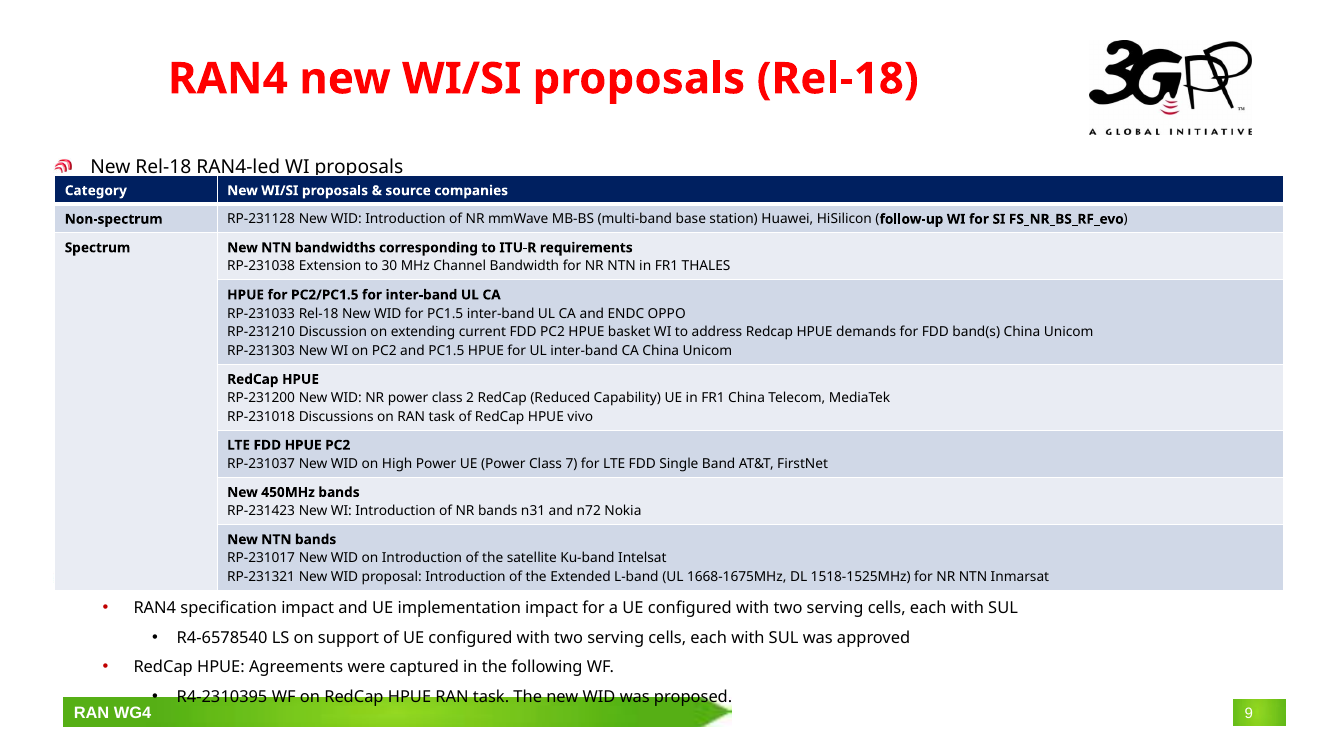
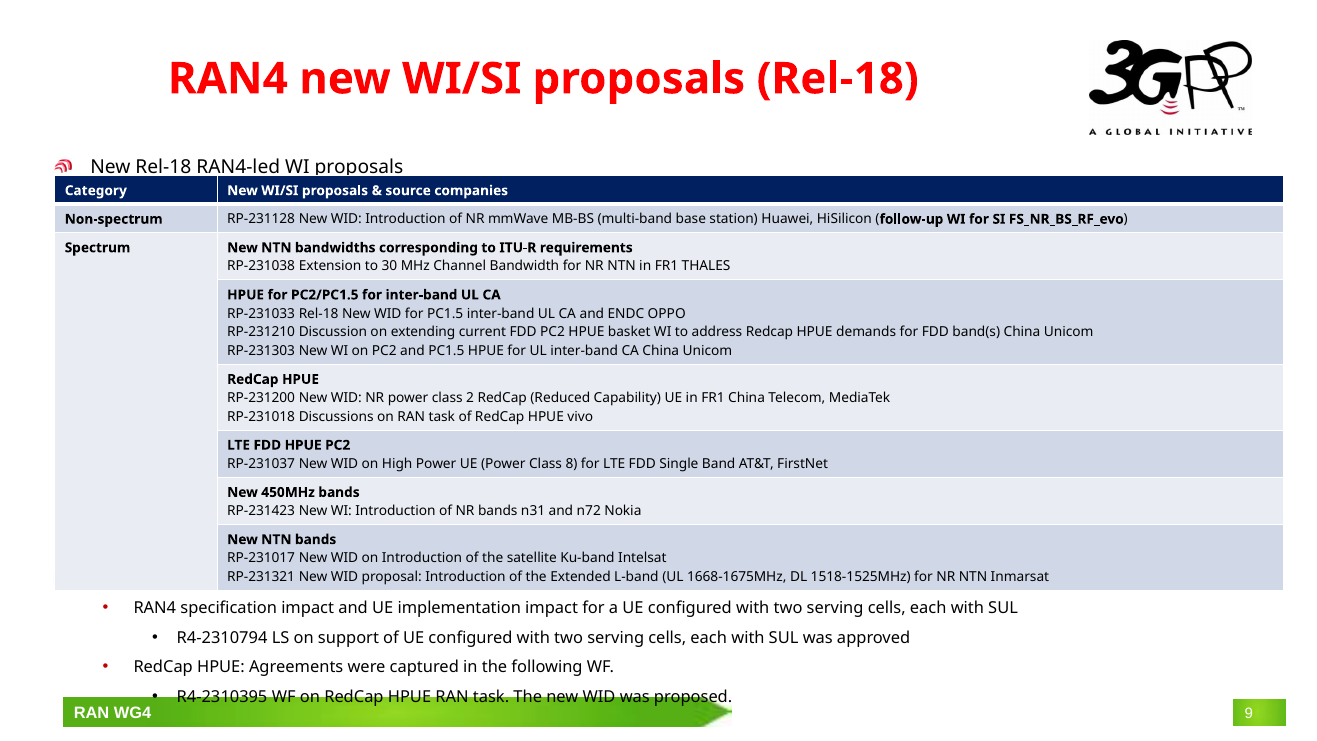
7: 7 -> 8
R4-6578540: R4-6578540 -> R4-2310794
